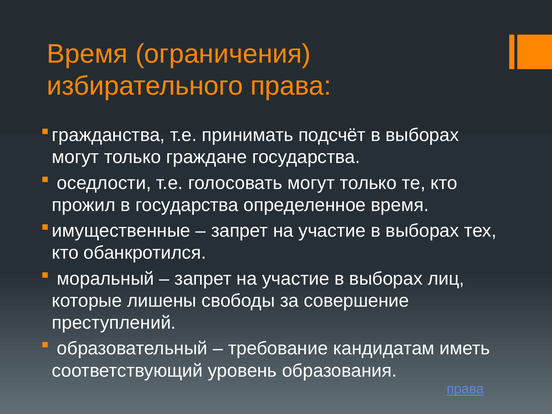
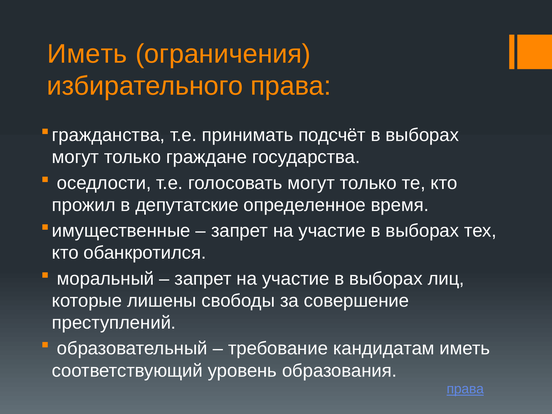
Время at (87, 54): Время -> Иметь
в государства: государства -> депутатские
